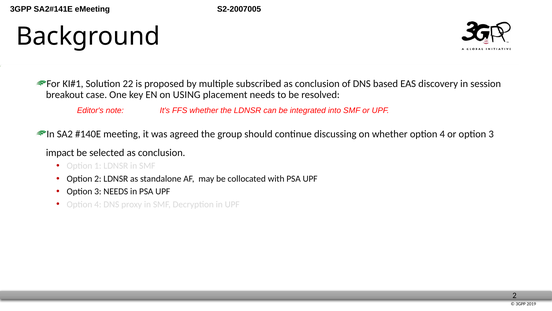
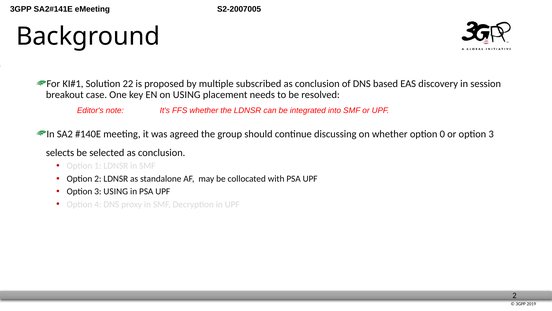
whether option 4: 4 -> 0
impact: impact -> selects
3 NEEDS: NEEDS -> USING
